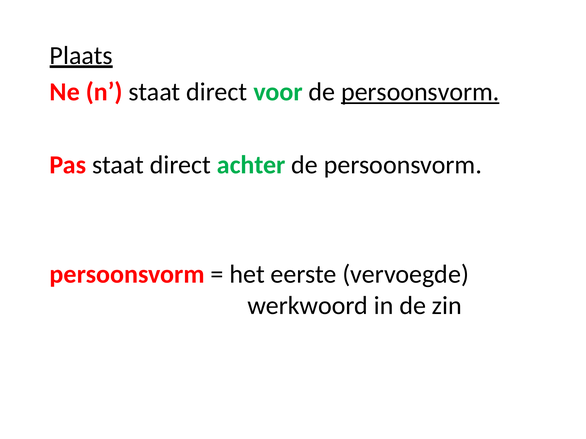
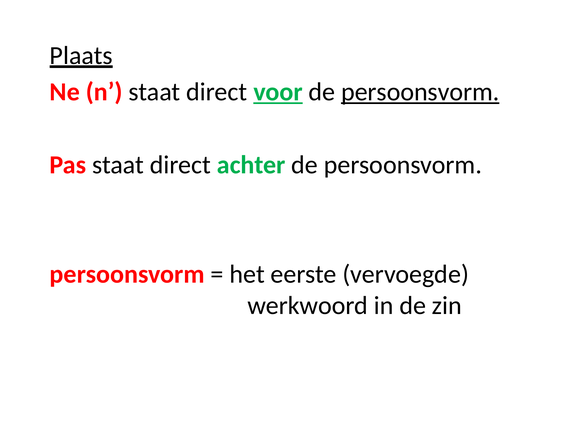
voor underline: none -> present
